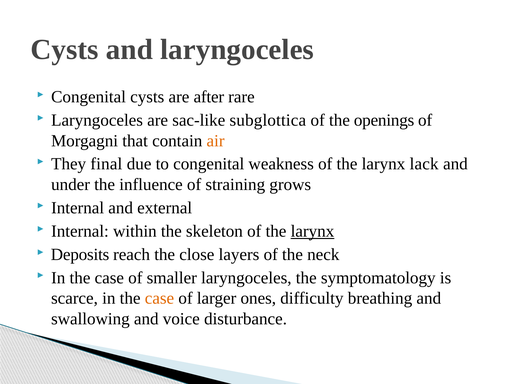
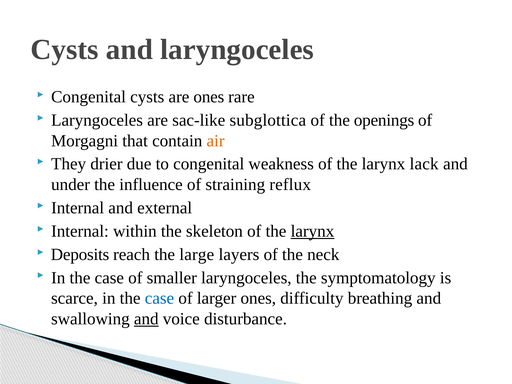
are after: after -> ones
final: final -> drier
grows: grows -> reflux
close: close -> large
case at (159, 298) colour: orange -> blue
and at (146, 319) underline: none -> present
